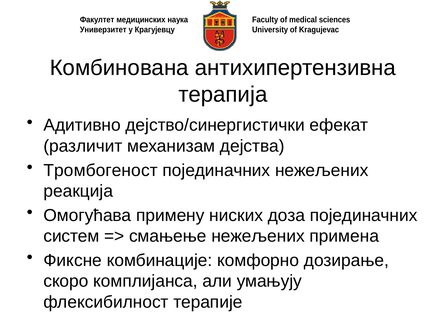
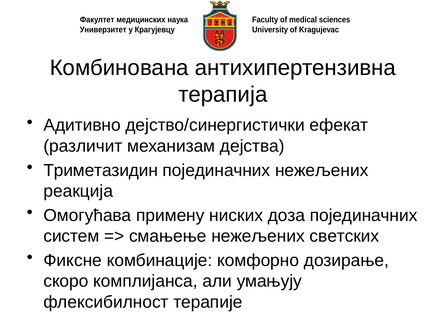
Тромбогеност: Тромбогеност -> Триметазидин
примена: примена -> светских
